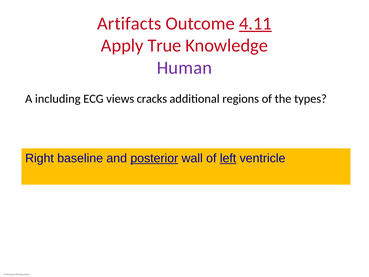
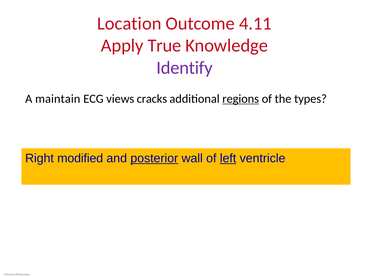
Artifacts: Artifacts -> Location
4.11 underline: present -> none
Human: Human -> Identify
including: including -> maintain
regions underline: none -> present
baseline: baseline -> modified
